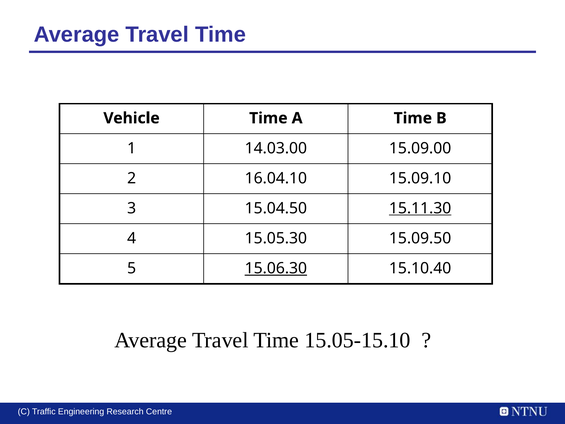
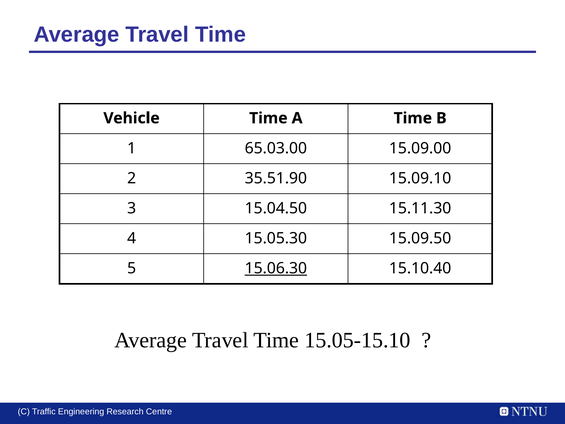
14.03.00: 14.03.00 -> 65.03.00
16.04.10: 16.04.10 -> 35.51.90
15.11.30 underline: present -> none
